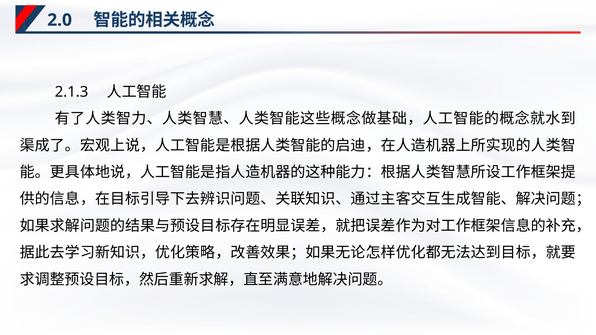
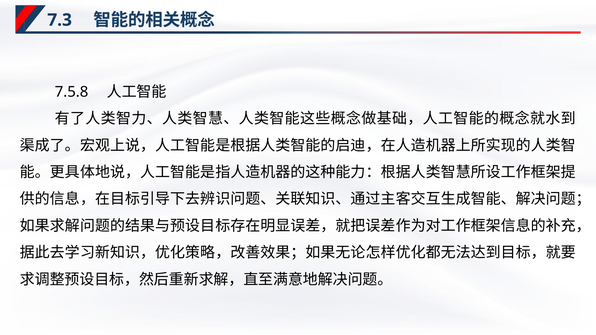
2.0: 2.0 -> 7.3
2.1.3: 2.1.3 -> 7.5.8
